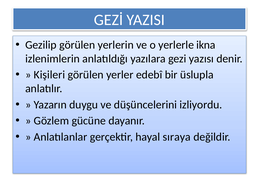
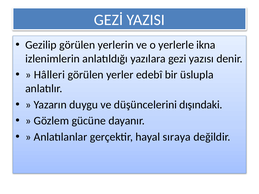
Kişileri: Kişileri -> Hâlleri
izliyordu: izliyordu -> dışındaki
